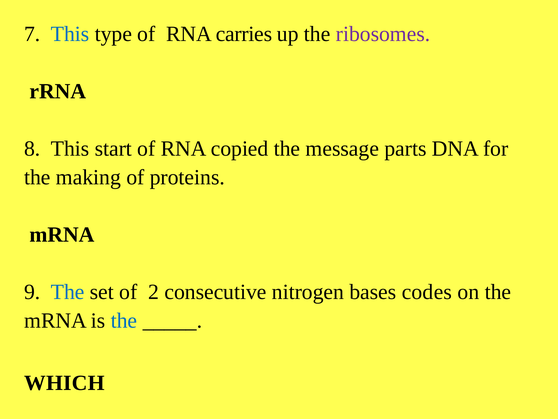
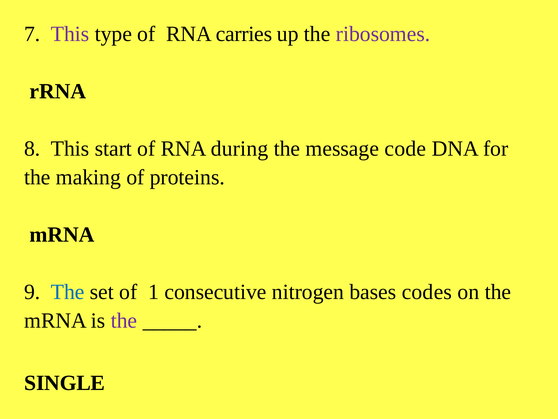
This at (70, 34) colour: blue -> purple
copied: copied -> during
parts: parts -> code
2: 2 -> 1
the at (124, 320) colour: blue -> purple
WHICH: WHICH -> SINGLE
